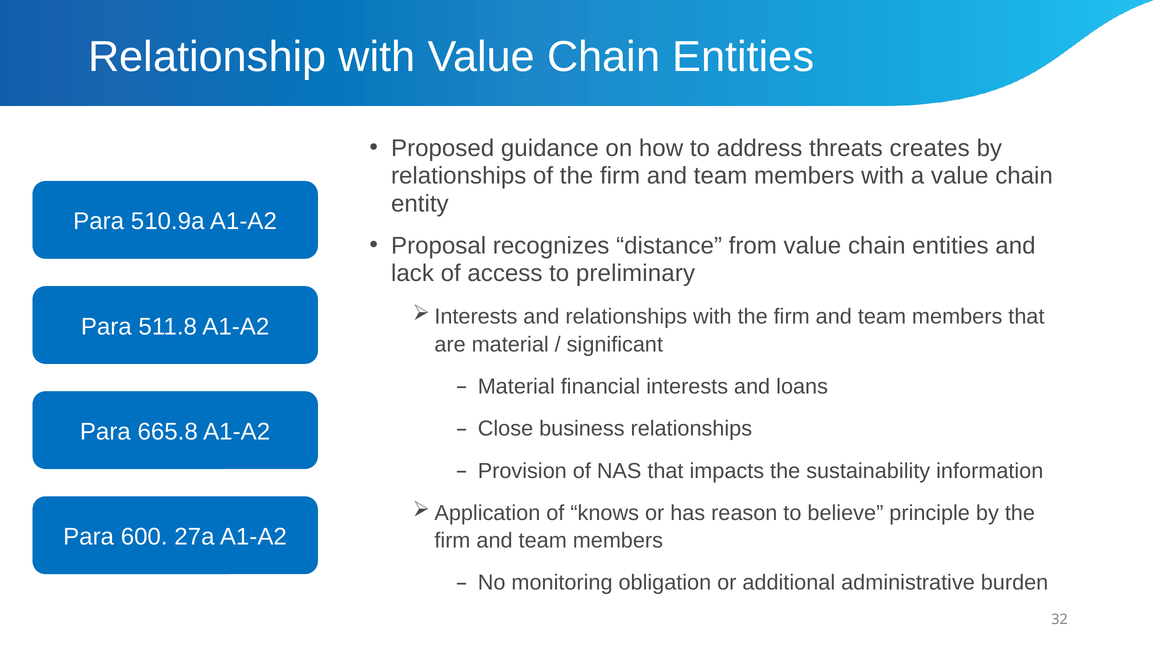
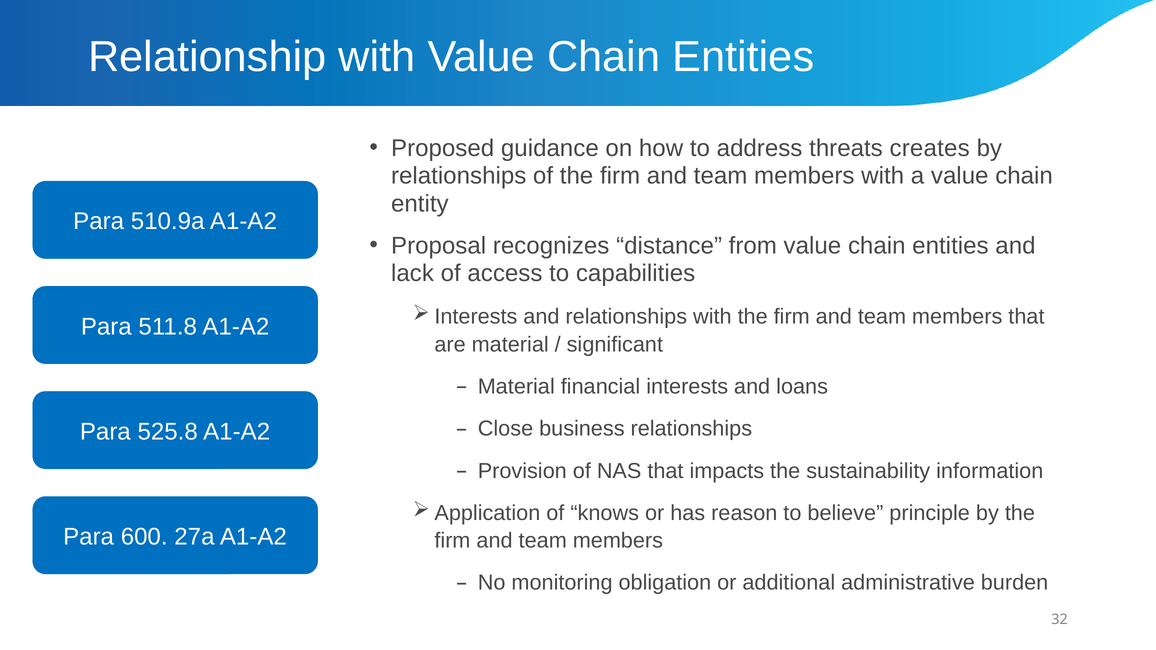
preliminary: preliminary -> capabilities
665.8: 665.8 -> 525.8
